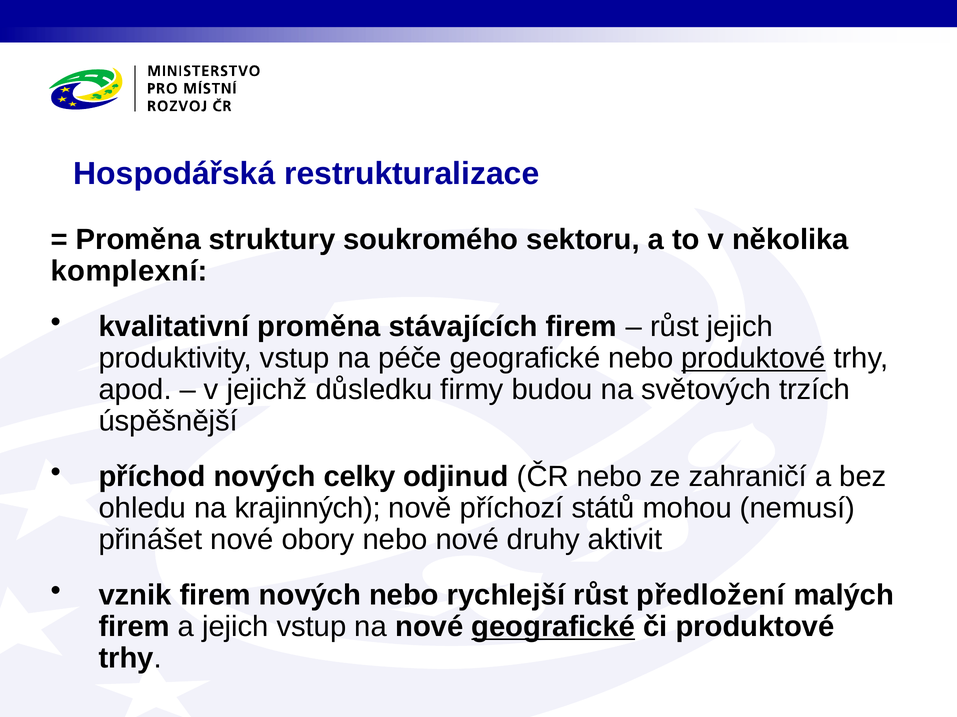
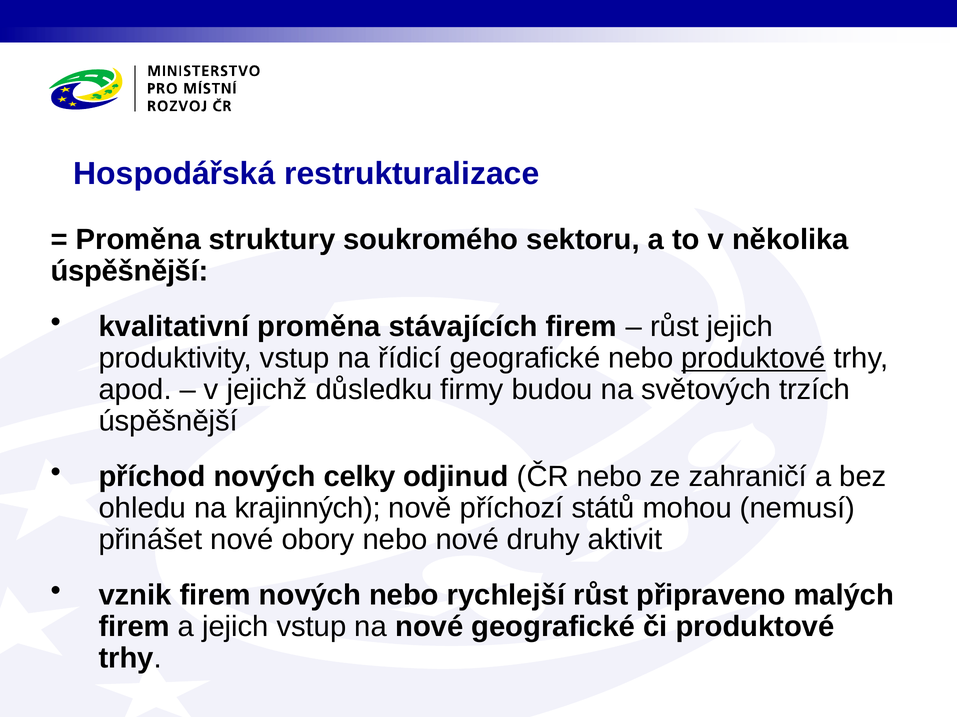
komplexní at (129, 272): komplexní -> úspěšnější
péče: péče -> řídicí
předložení: předložení -> připraveno
geografické at (553, 627) underline: present -> none
